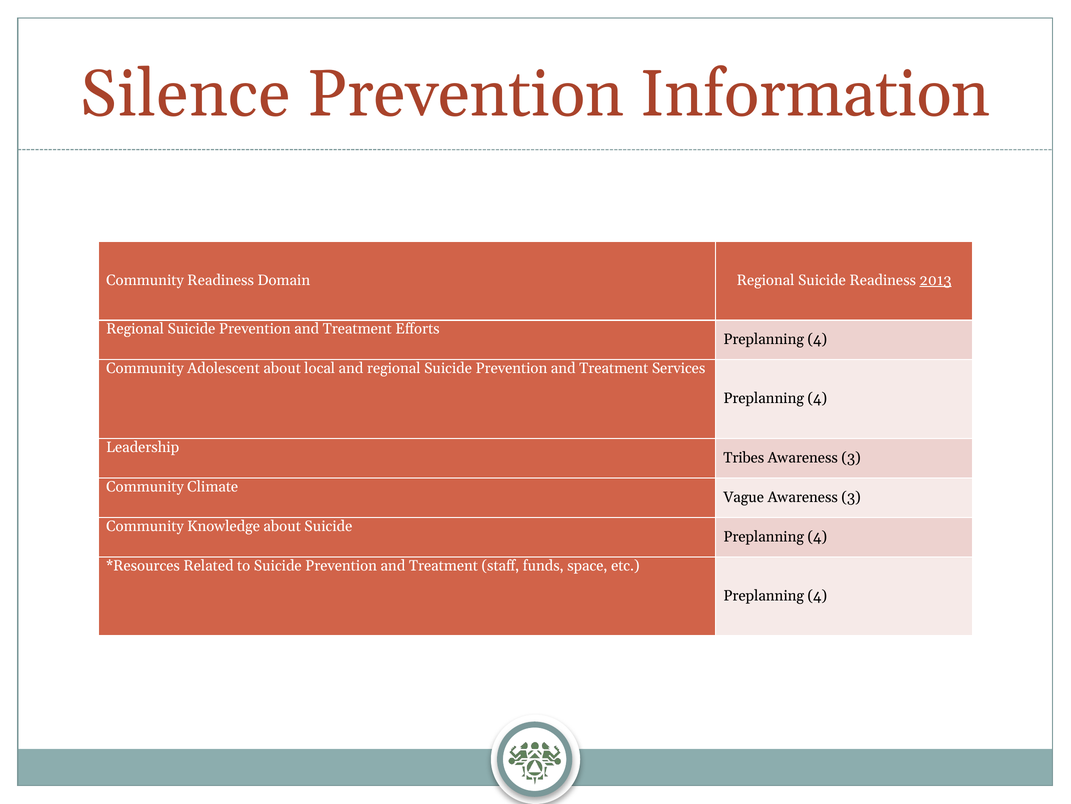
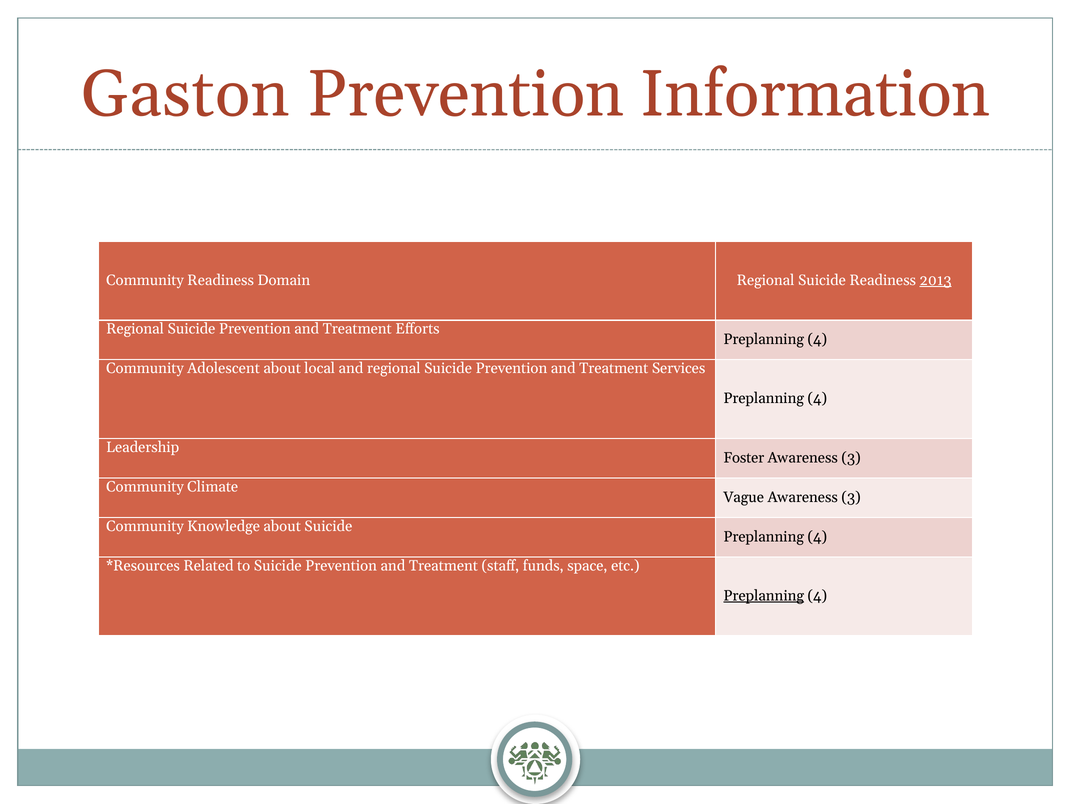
Silence: Silence -> Gaston
Tribes: Tribes -> Foster
Preplanning at (764, 595) underline: none -> present
